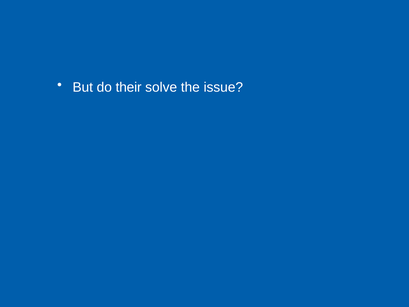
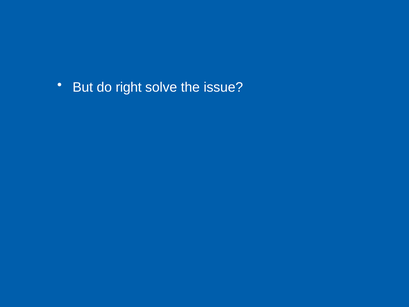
their: their -> right
